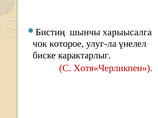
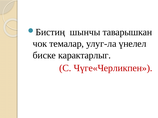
харыысалга: харыысалга -> таварышкан
которое: которое -> темалар
Хотя«Черликпен: Хотя«Черликпен -> Чүге«Черликпен
